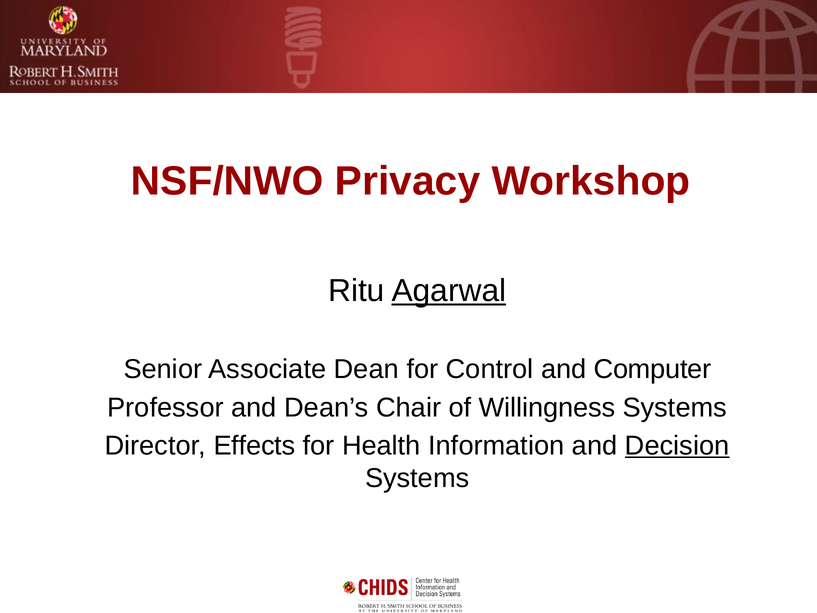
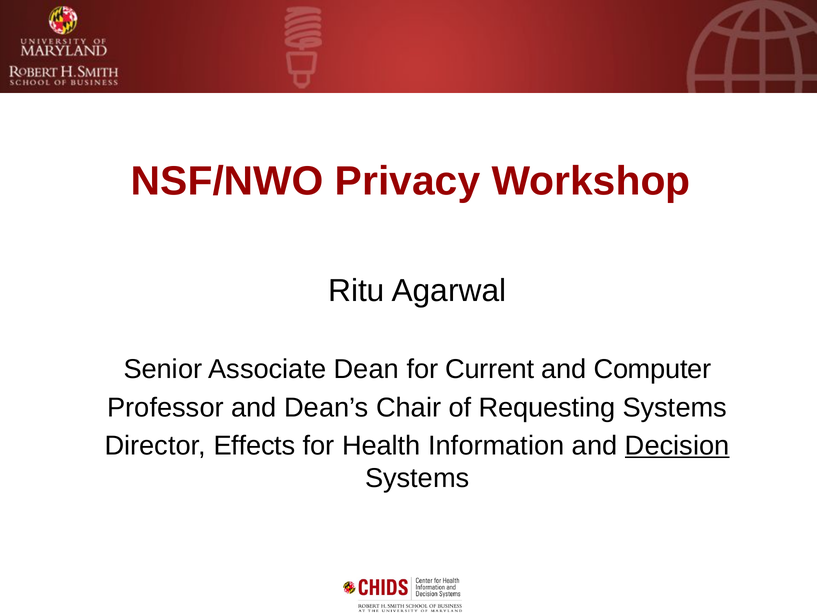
Agarwal underline: present -> none
Control: Control -> Current
Willingness: Willingness -> Requesting
